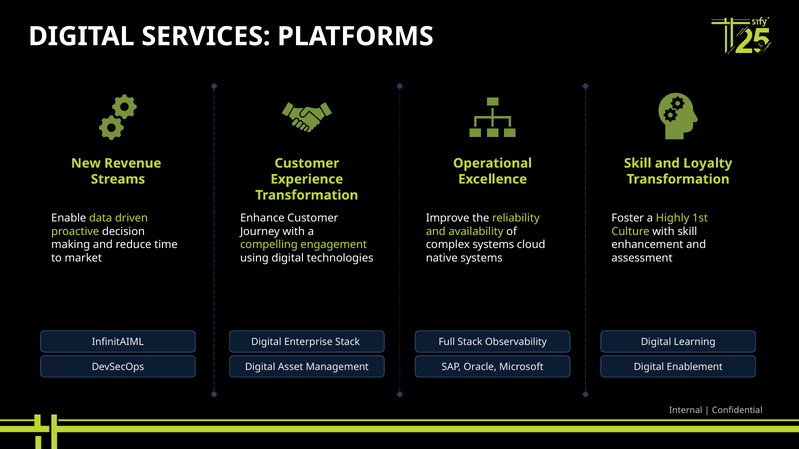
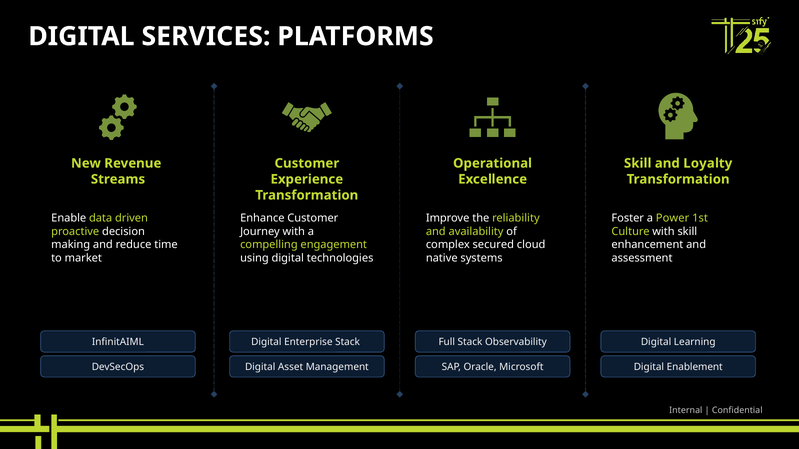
Highly: Highly -> Power
complex systems: systems -> secured
